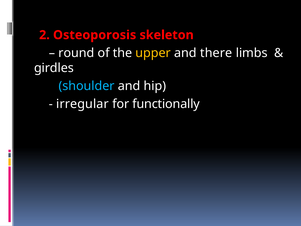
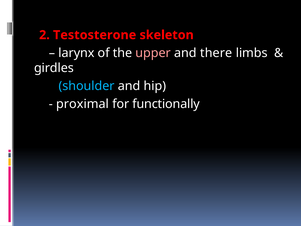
Osteoporosis: Osteoporosis -> Testosterone
round: round -> larynx
upper colour: yellow -> pink
irregular: irregular -> proximal
